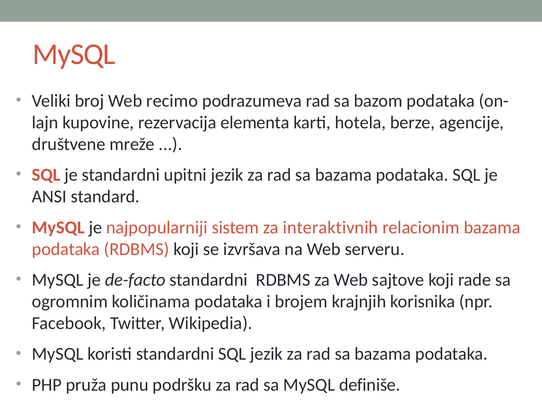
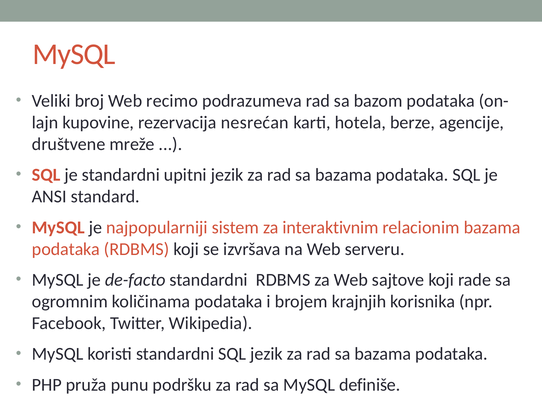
elementa: elementa -> nesrećan
interaktivnih: interaktivnih -> interaktivnim
